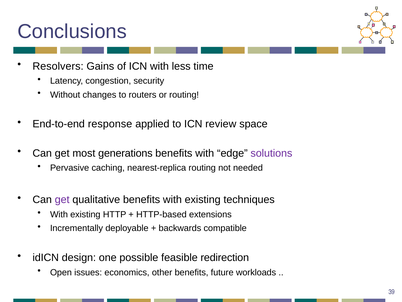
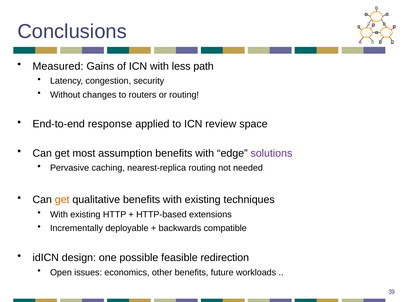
Resolvers: Resolvers -> Measured
time: time -> path
generations: generations -> assumption
get at (62, 199) colour: purple -> orange
